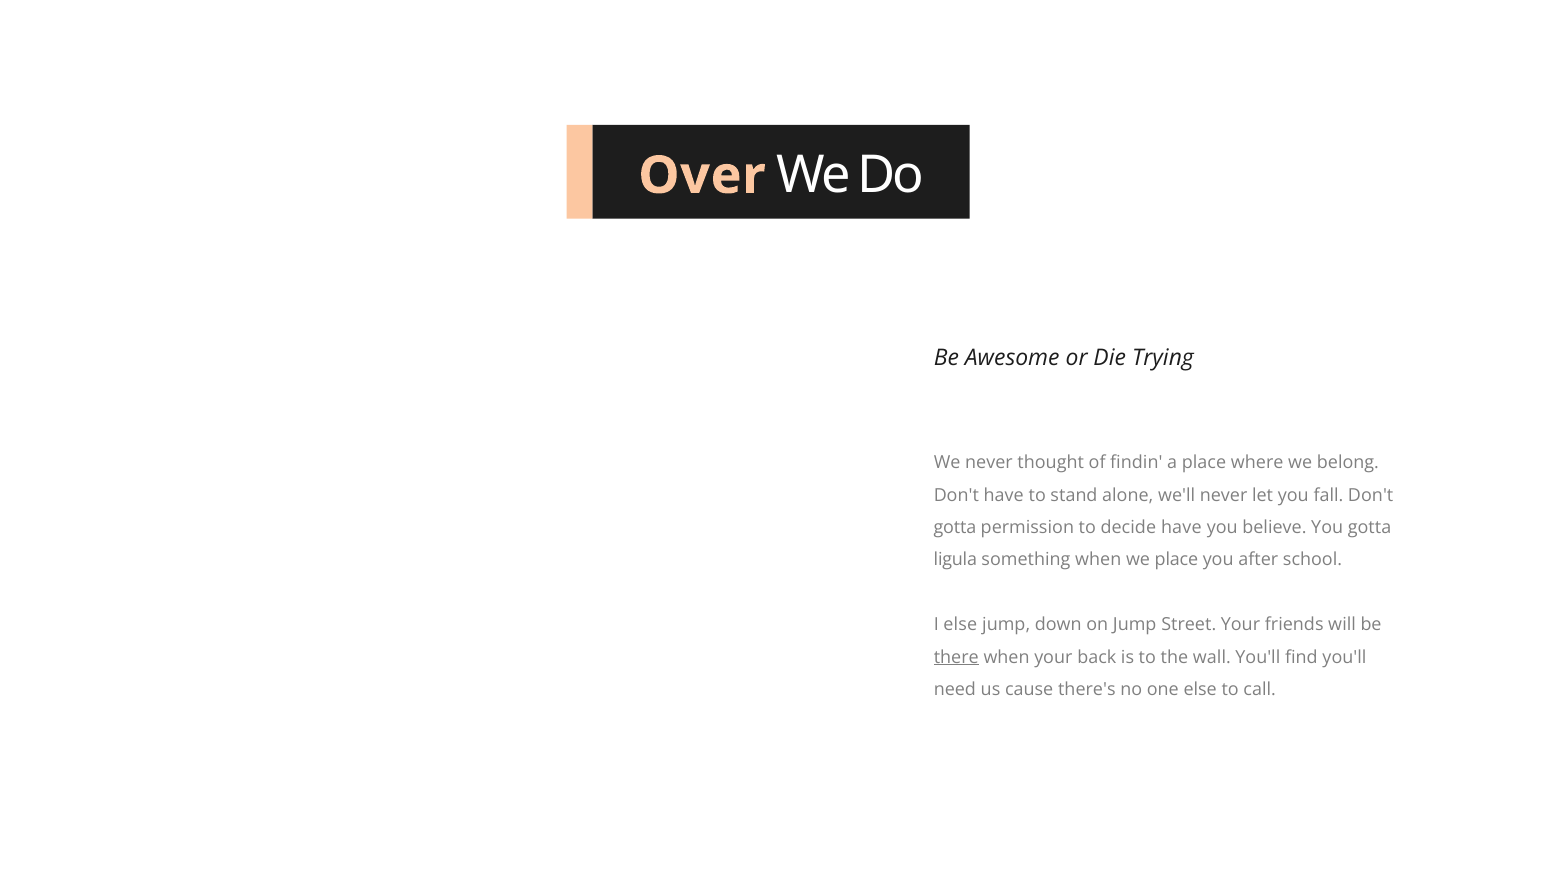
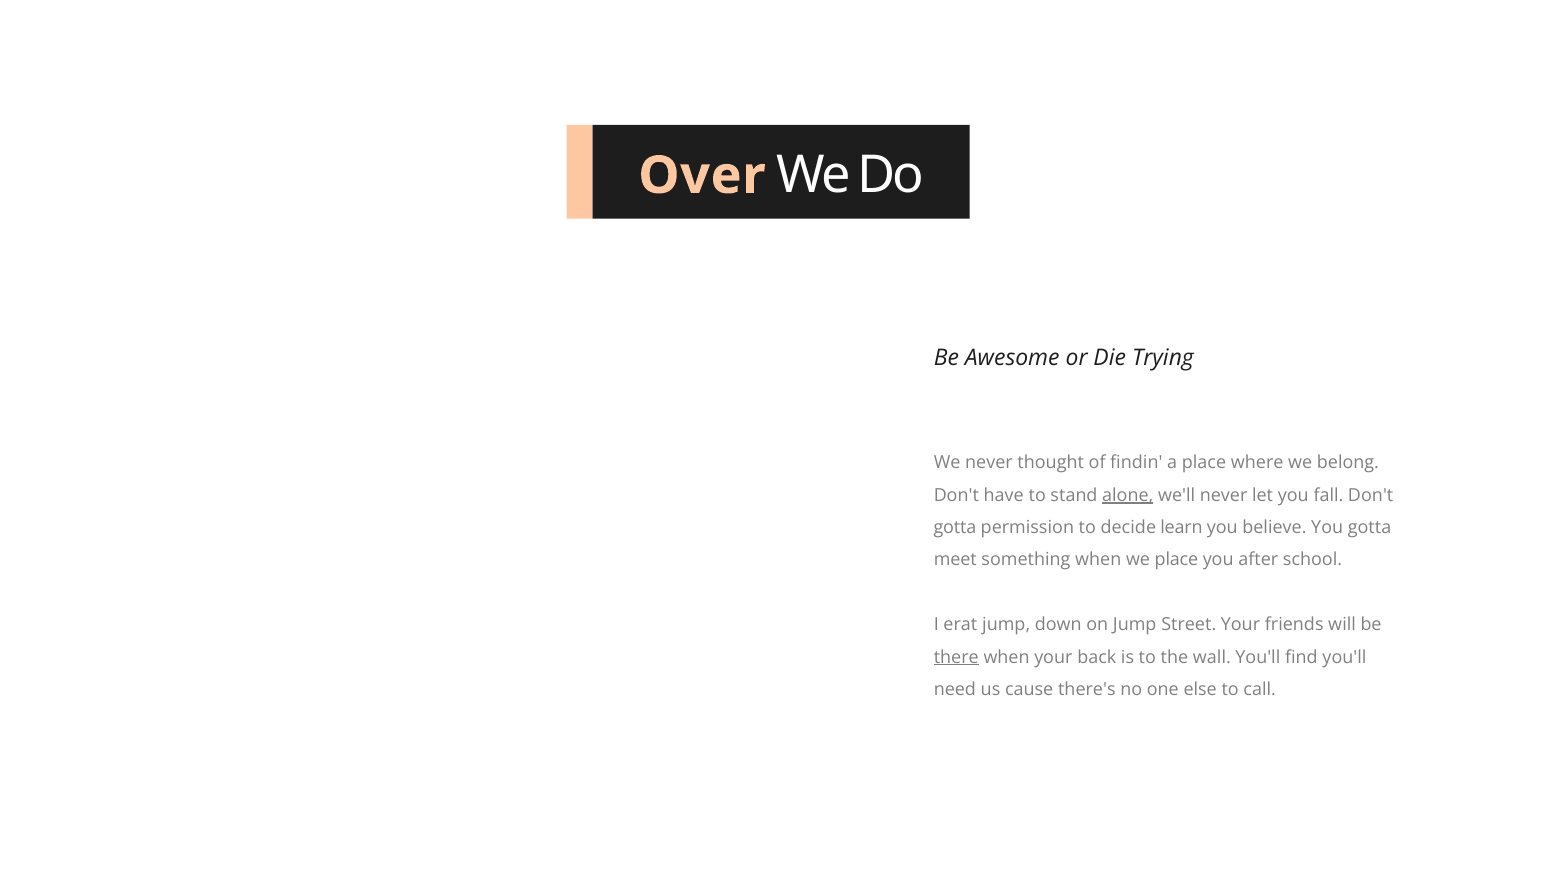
alone underline: none -> present
decide have: have -> learn
ligula: ligula -> meet
I else: else -> erat
